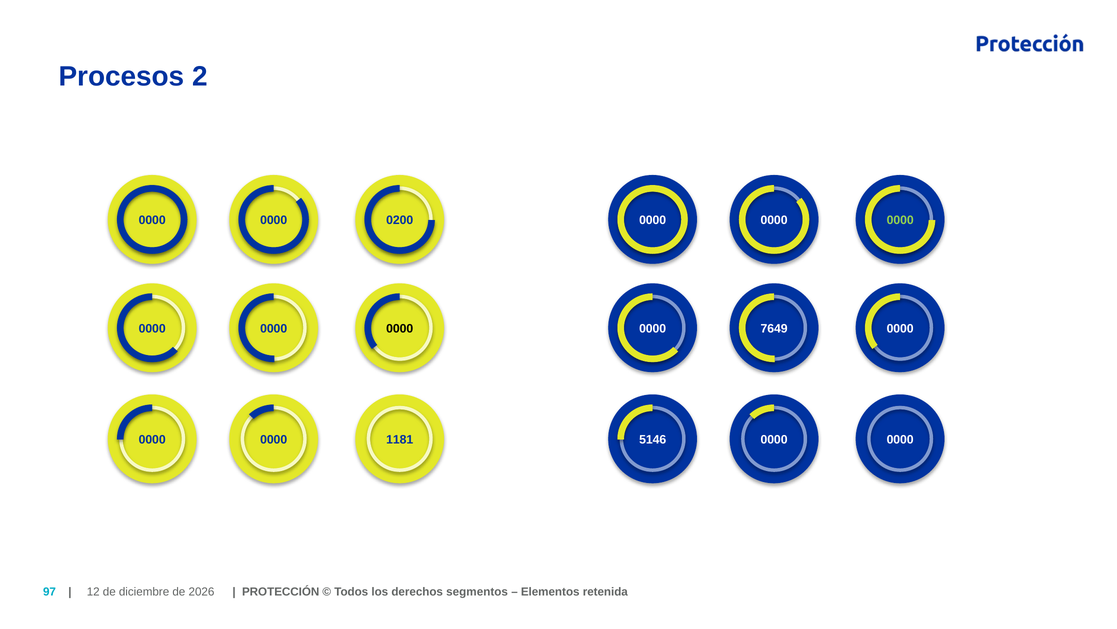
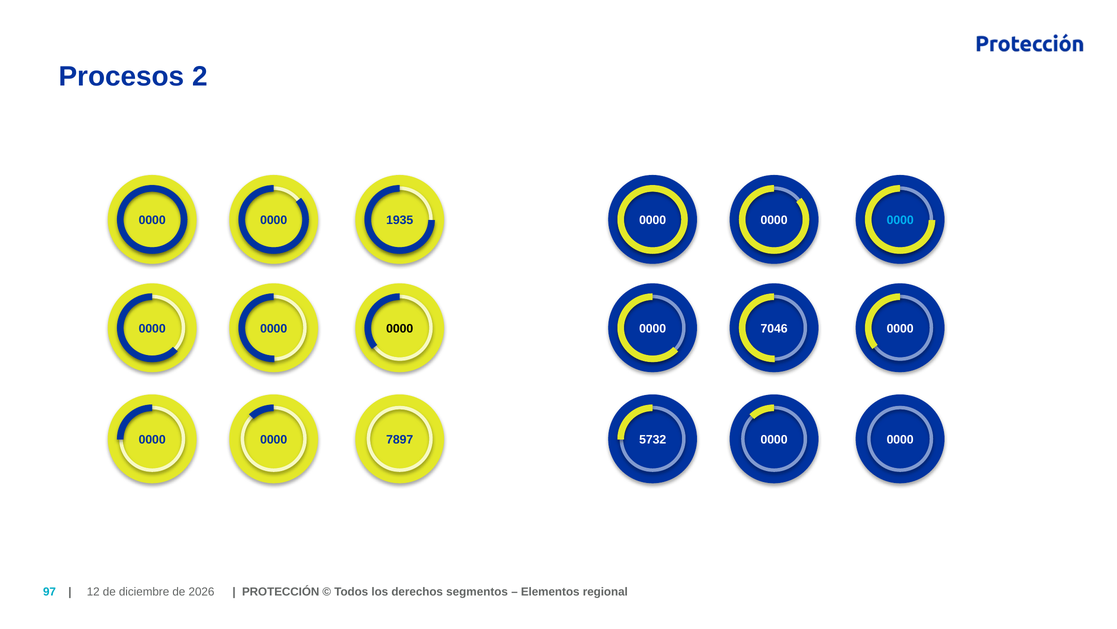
0200: 0200 -> 1935
0000 at (900, 220) colour: light green -> light blue
7649: 7649 -> 7046
1181: 1181 -> 7897
5146: 5146 -> 5732
retenida: retenida -> regional
